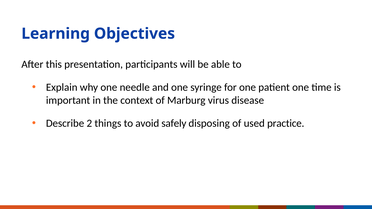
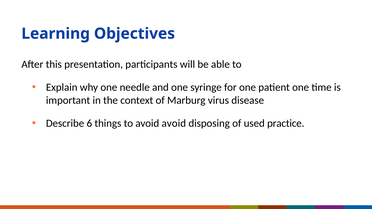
2: 2 -> 6
avoid safely: safely -> avoid
